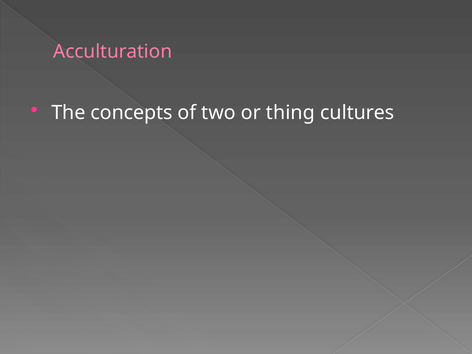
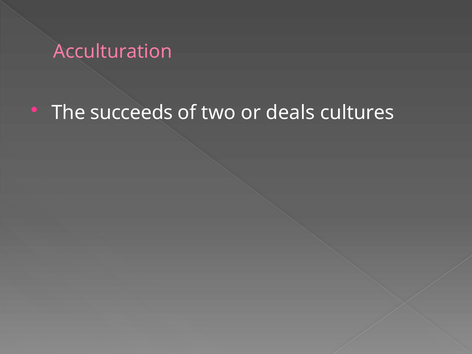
concepts: concepts -> succeeds
thing: thing -> deals
